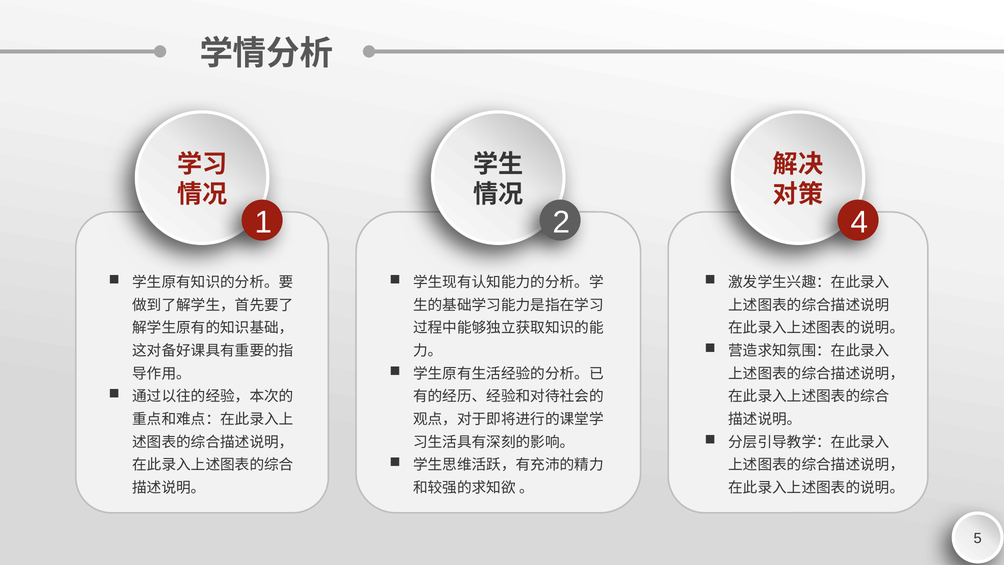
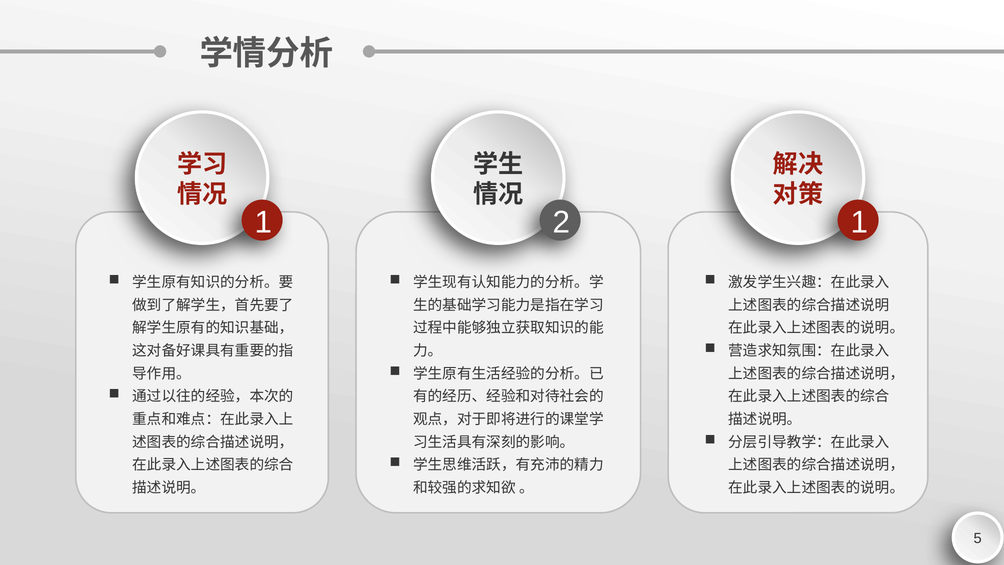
2 4: 4 -> 1
